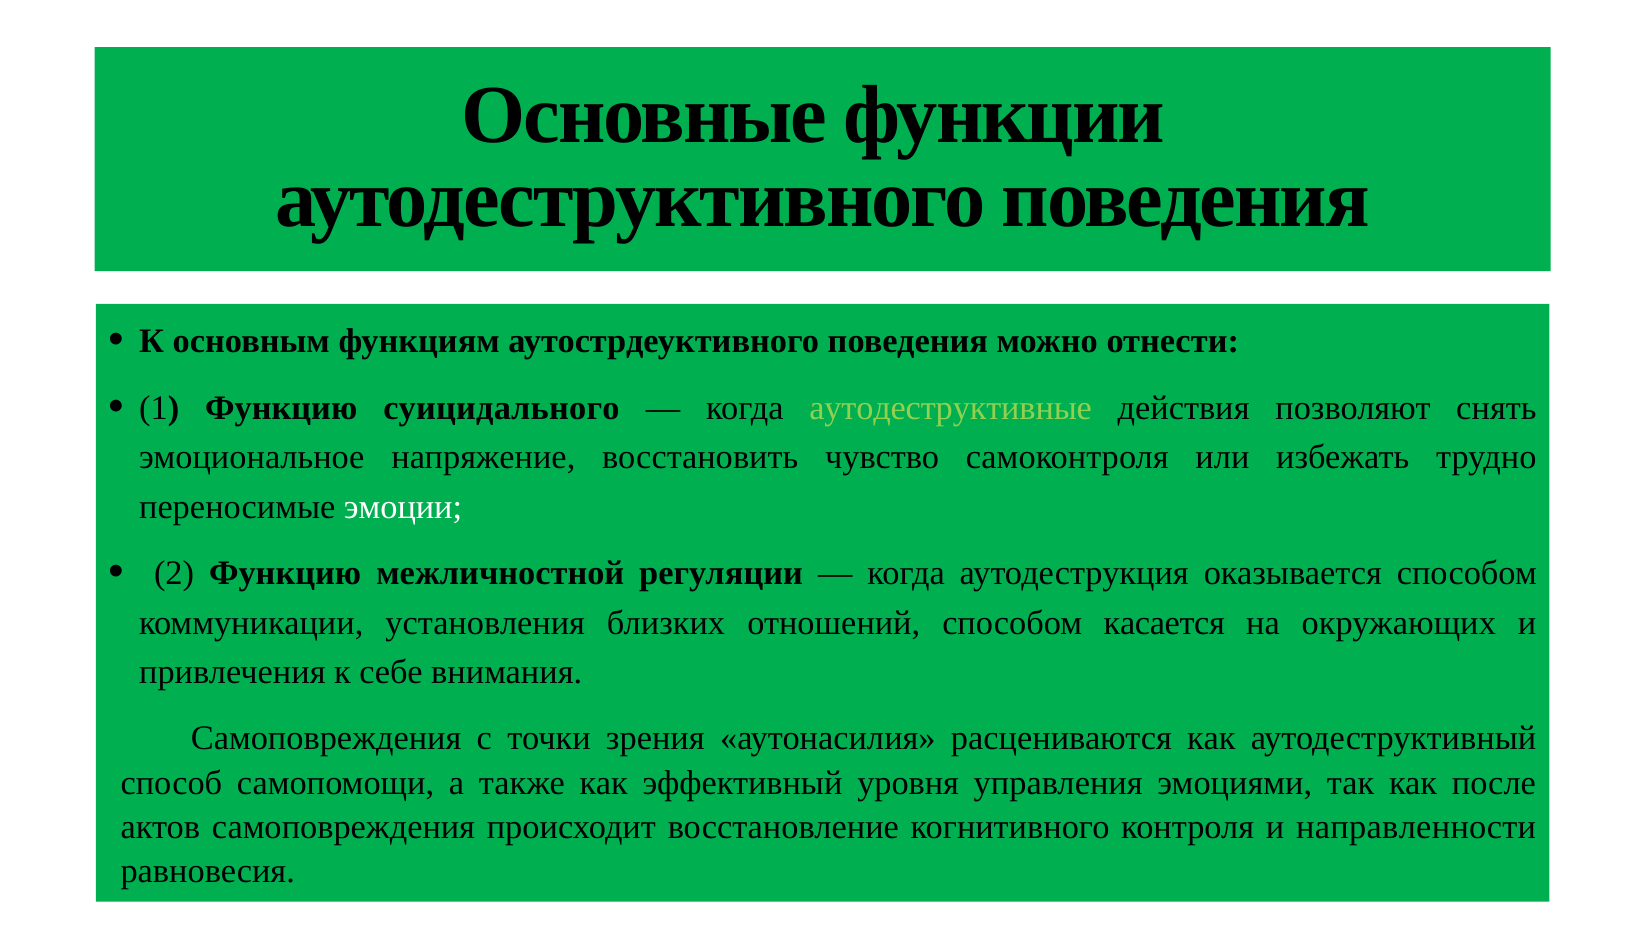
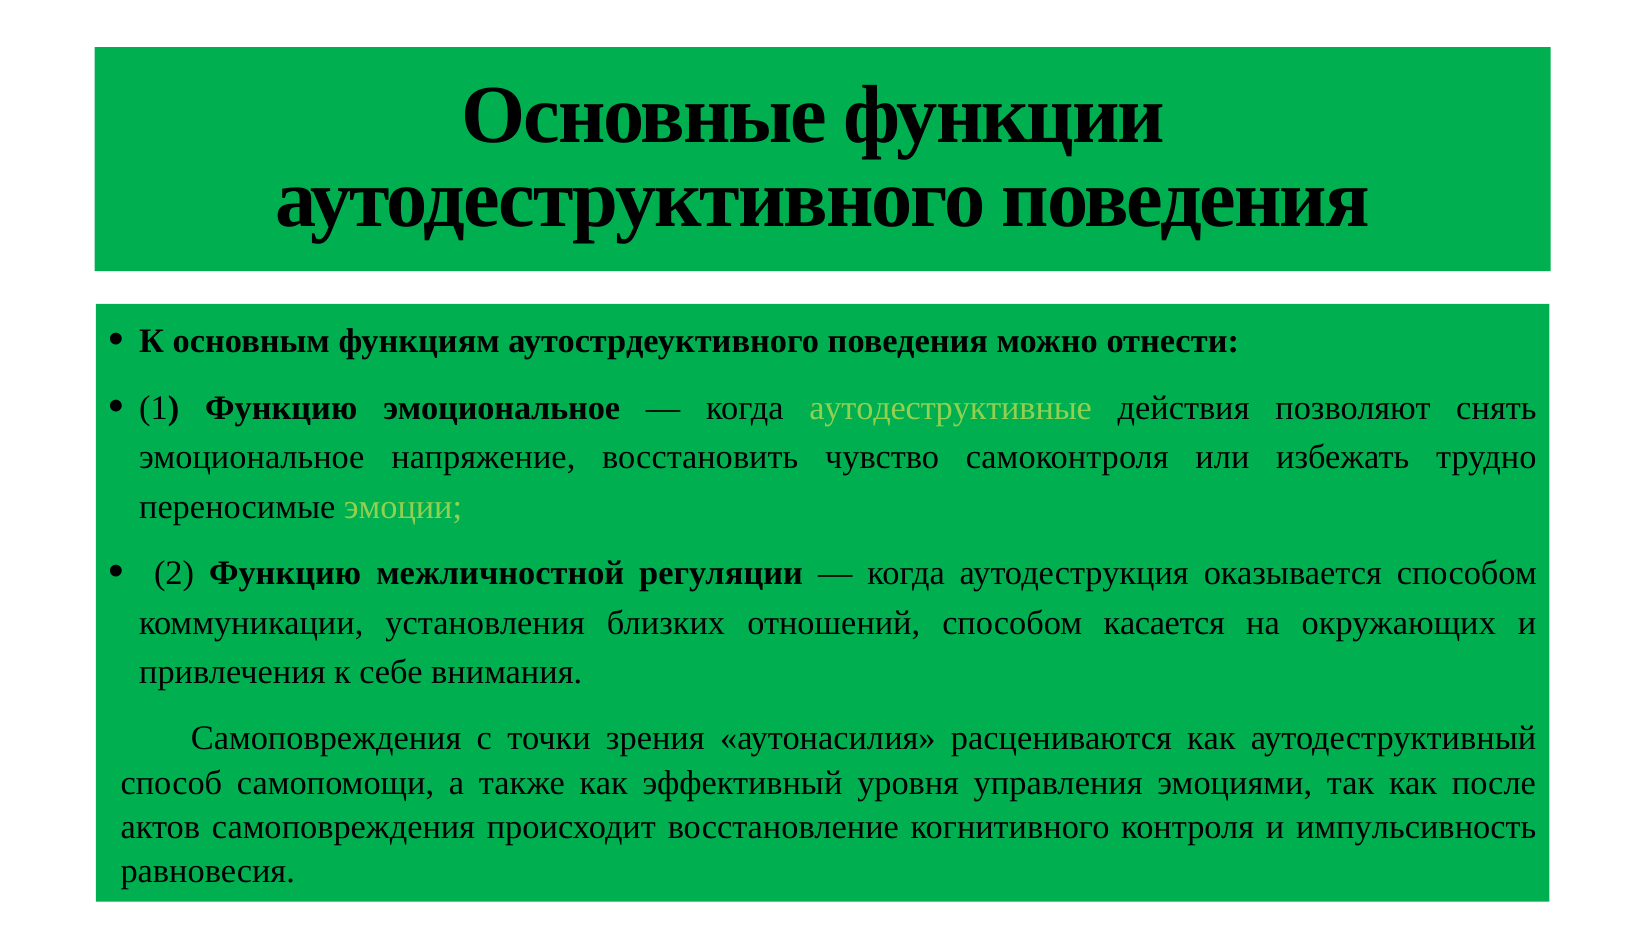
Функцию суицидального: суицидального -> эмоциональное
эмоции colour: white -> light green
направленности: направленности -> импульсивность
